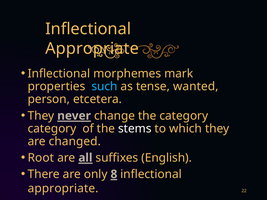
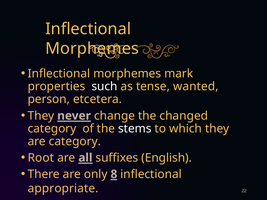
Appropriate at (92, 49): Appropriate -> Morphemes
such colour: light blue -> white
the category: category -> changed
are changed: changed -> category
